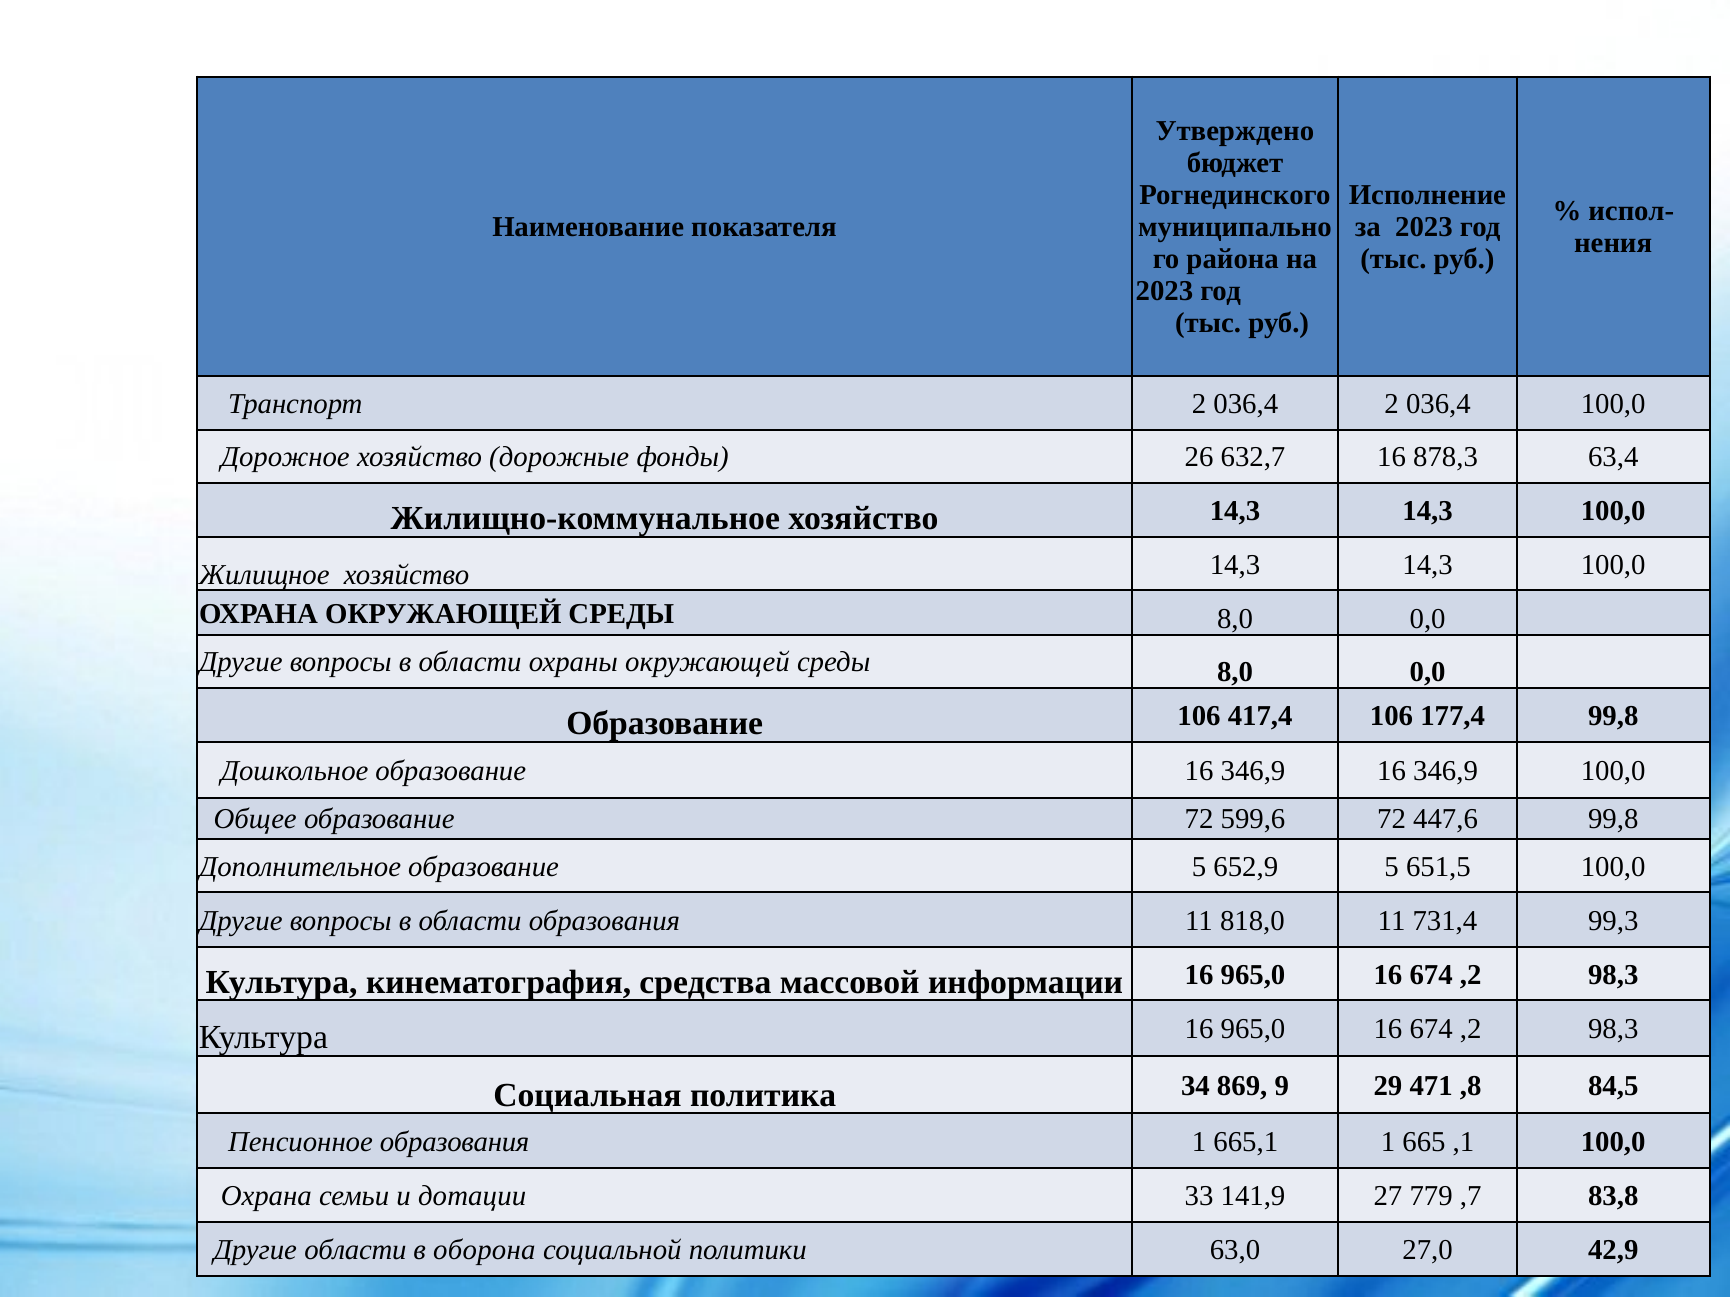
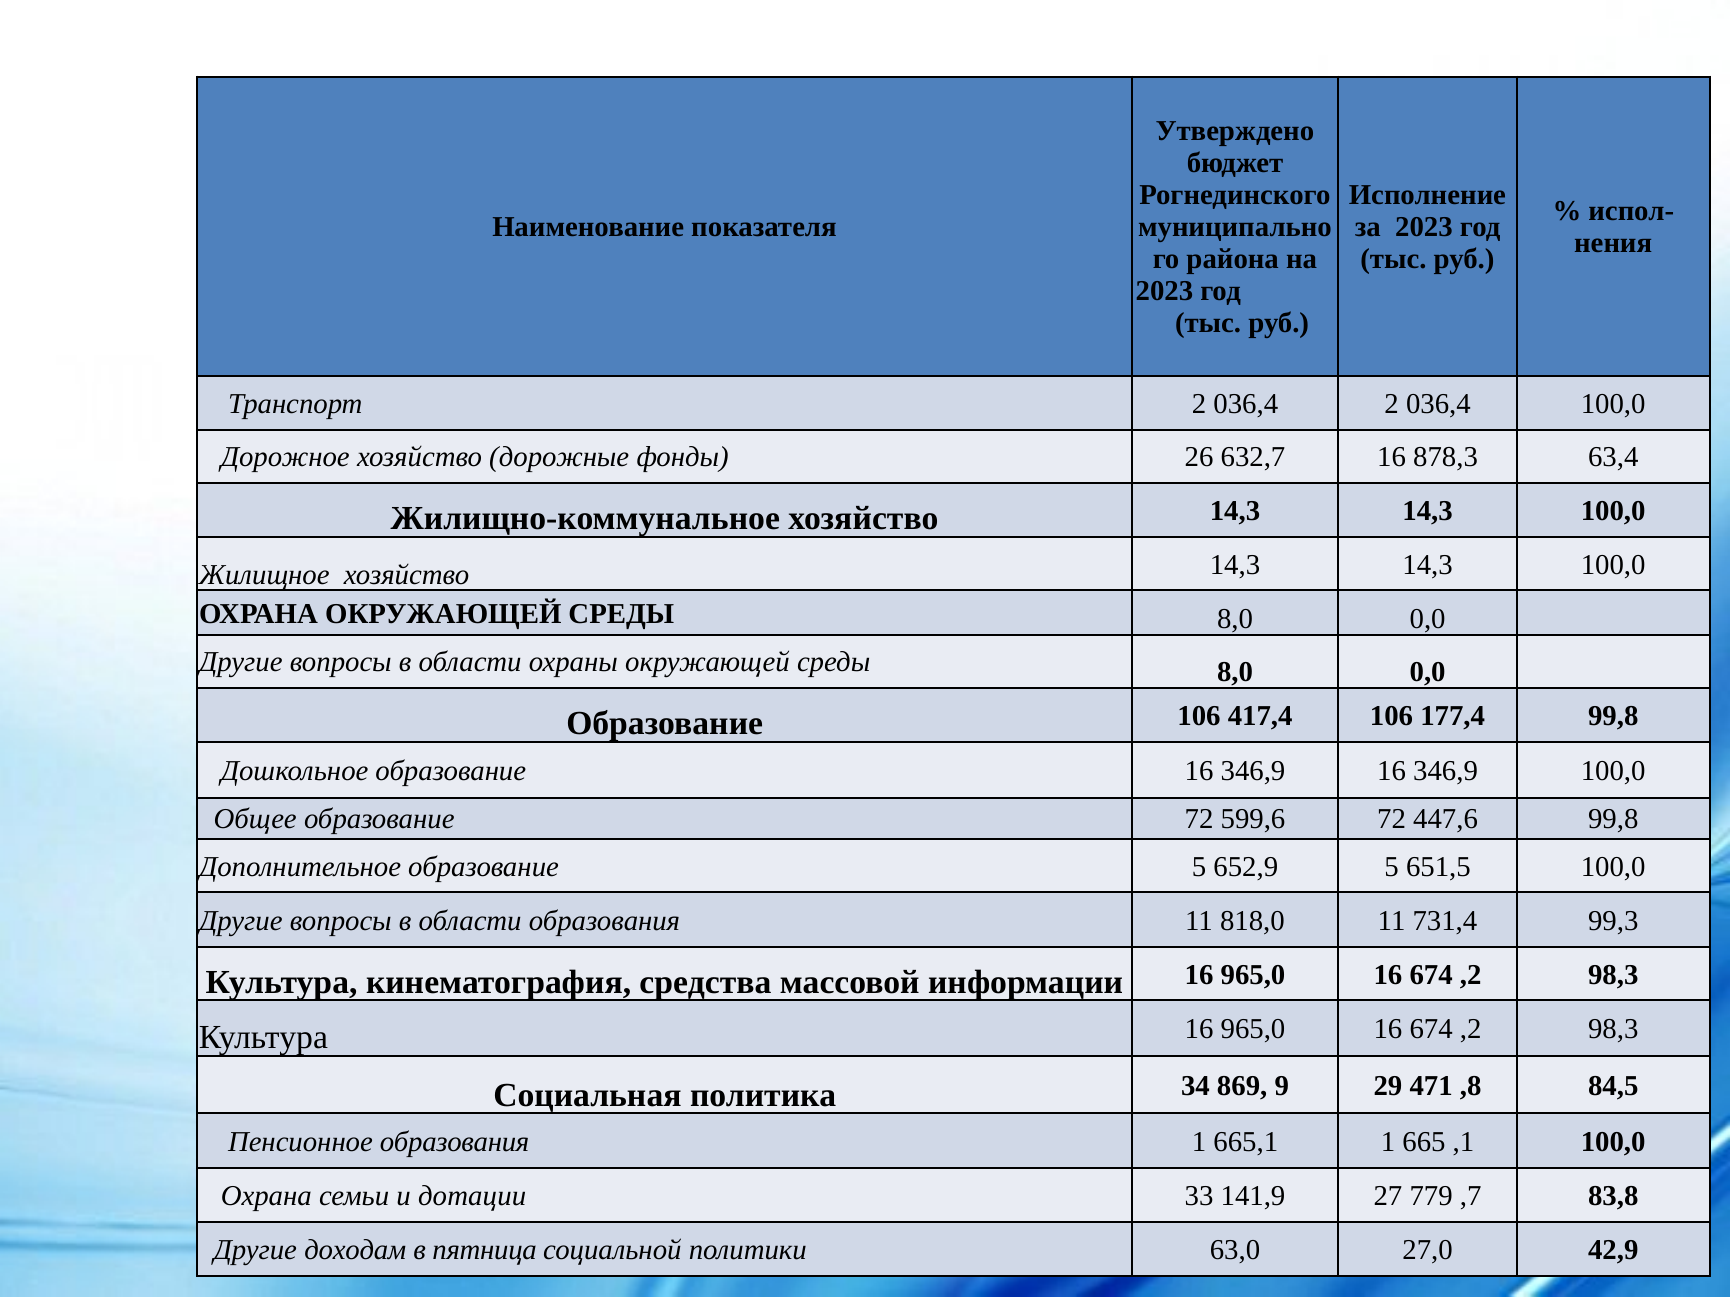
Другие области: области -> доходам
оборона: оборона -> пятница
